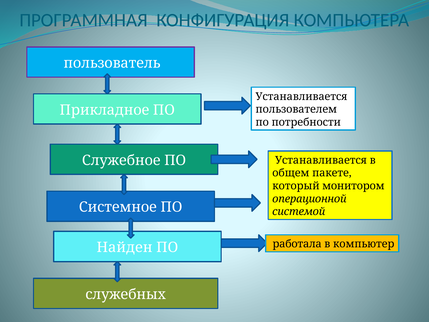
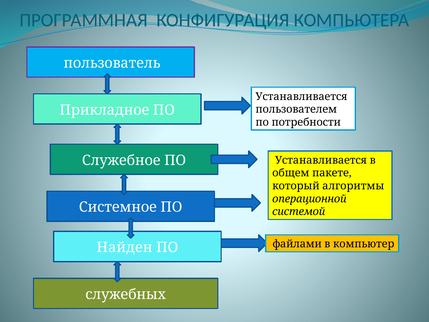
монитором: монитором -> алгоритмы
работала: работала -> файлами
